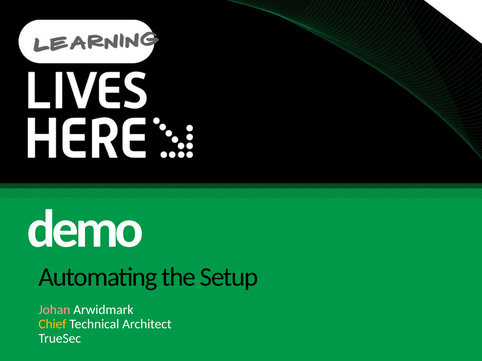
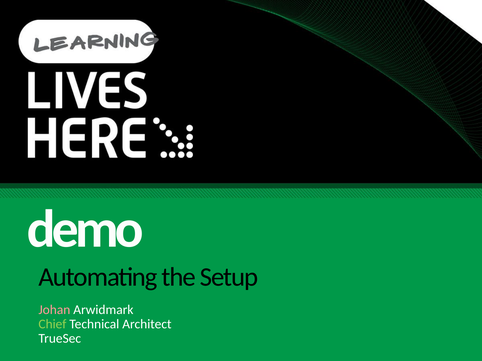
Chief colour: yellow -> light green
